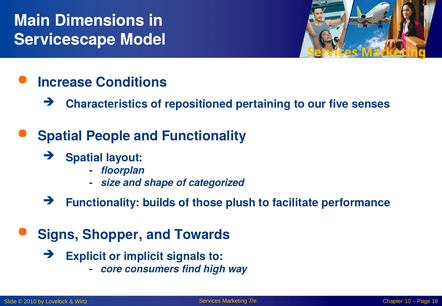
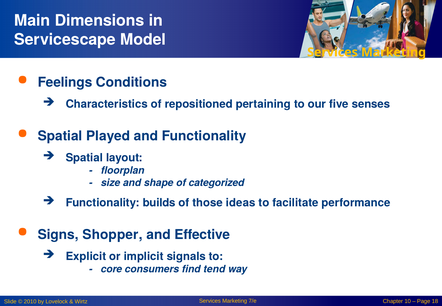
Increase: Increase -> Feelings
People: People -> Played
plush: plush -> ideas
Towards: Towards -> Effective
high: high -> tend
